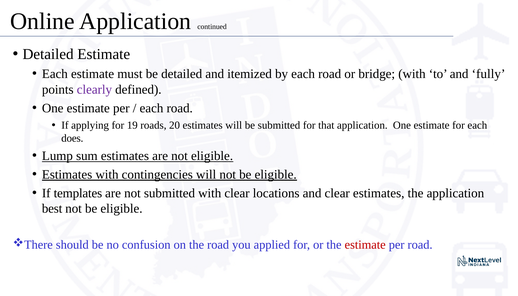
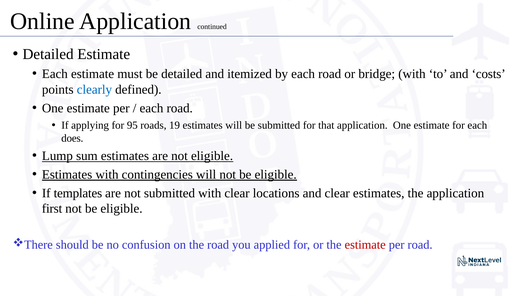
fully: fully -> costs
clearly colour: purple -> blue
19: 19 -> 95
20: 20 -> 19
best: best -> first
